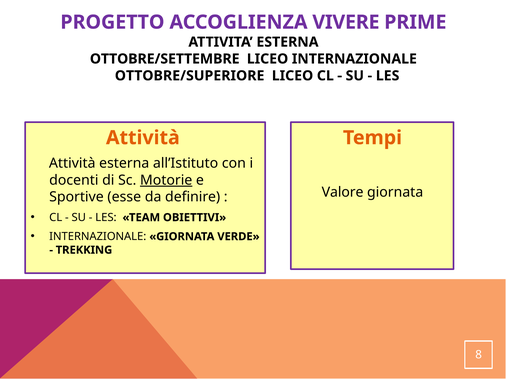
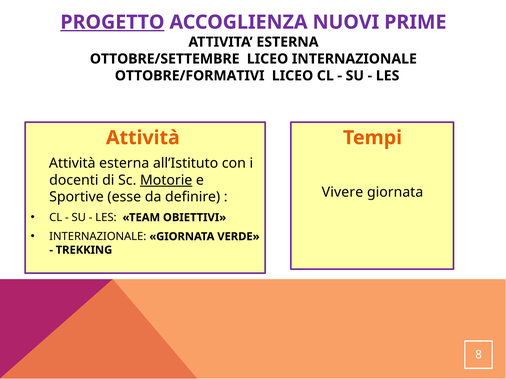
PROGETTO underline: none -> present
VIVERE: VIVERE -> NUOVI
OTTOBRE/SUPERIORE: OTTOBRE/SUPERIORE -> OTTOBRE/FORMATIVI
Valore: Valore -> Vivere
